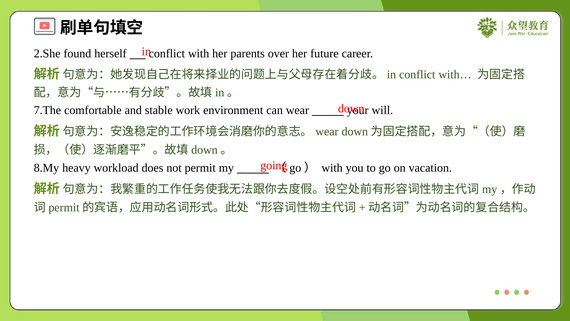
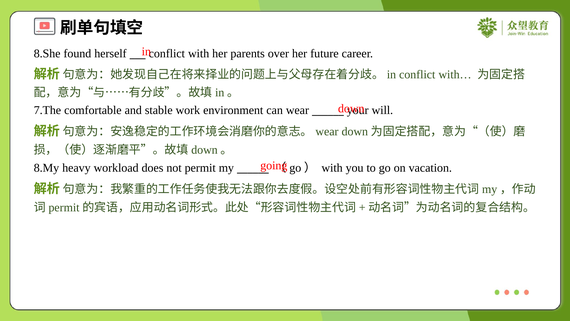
2.She: 2.She -> 8.She
